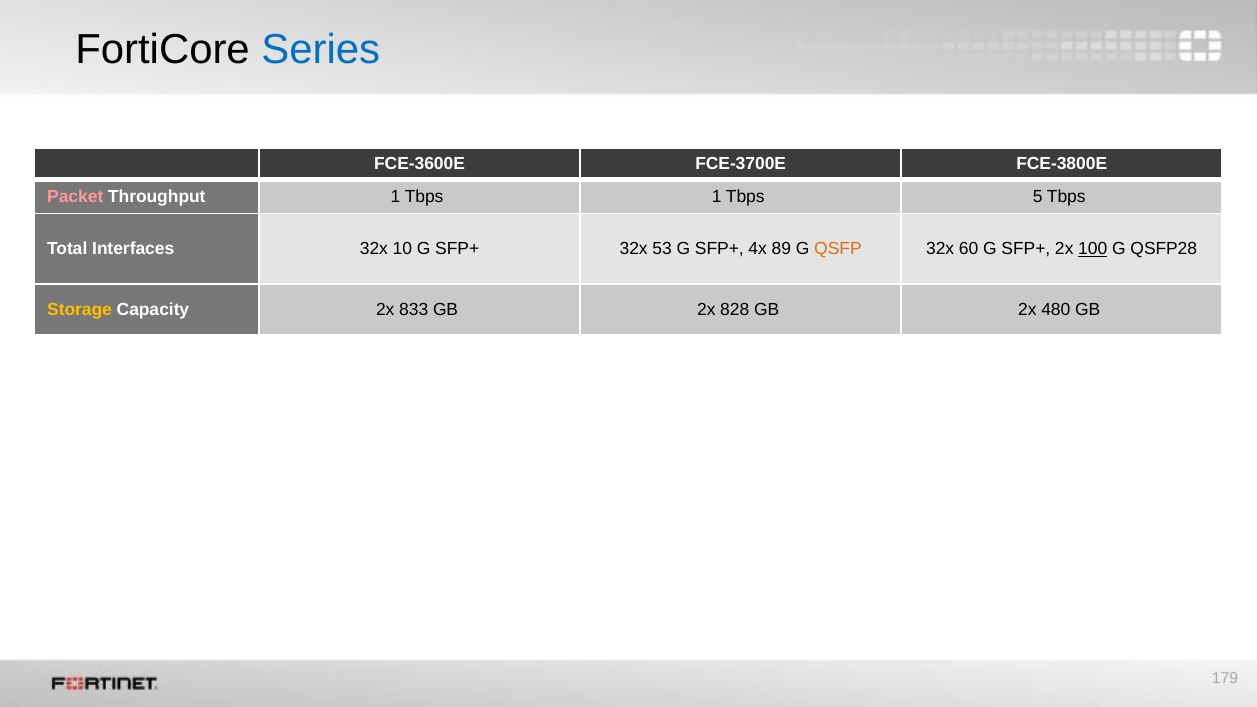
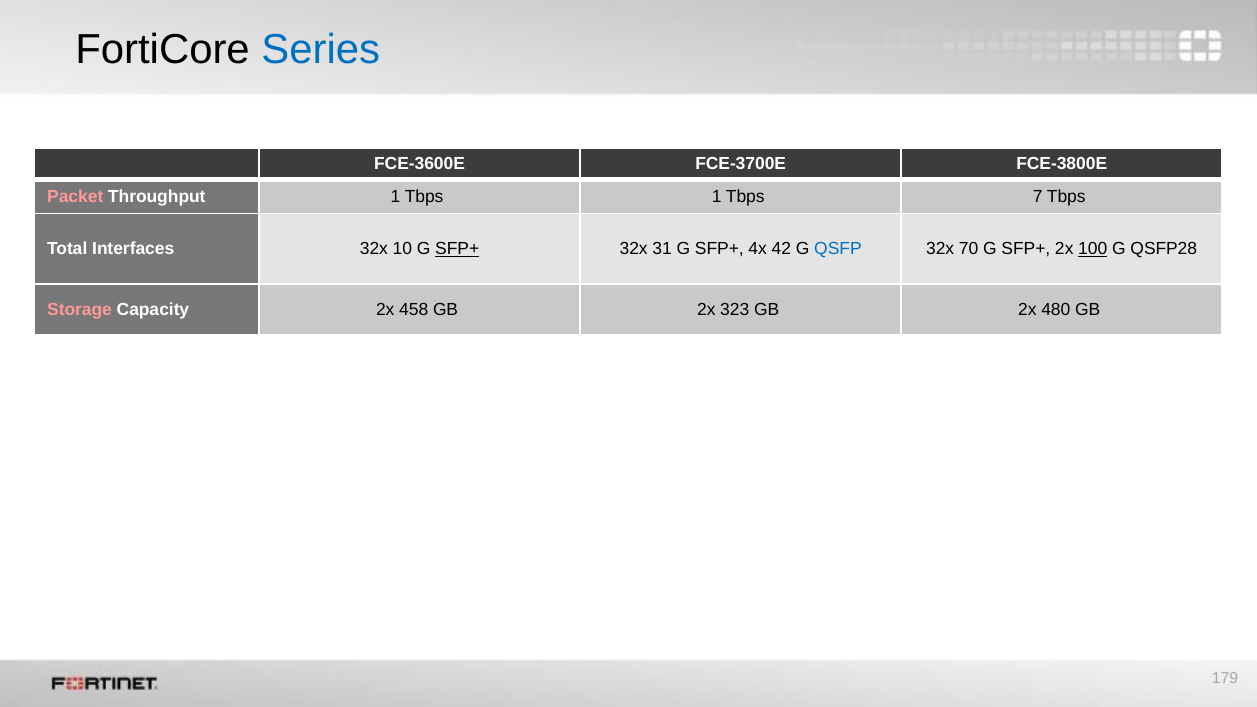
5: 5 -> 7
SFP+ at (457, 249) underline: none -> present
53: 53 -> 31
89: 89 -> 42
QSFP colour: orange -> blue
60: 60 -> 70
Storage colour: yellow -> pink
833: 833 -> 458
828: 828 -> 323
